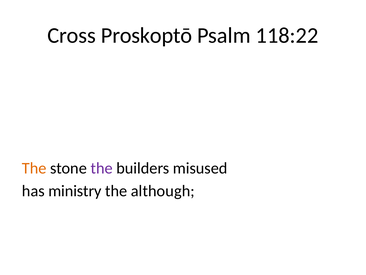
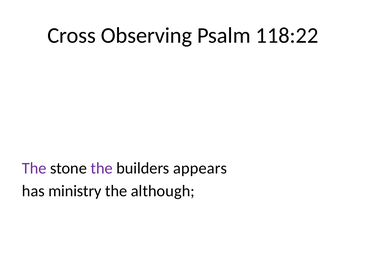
Proskoptō: Proskoptō -> Observing
The at (34, 168) colour: orange -> purple
misused: misused -> appears
